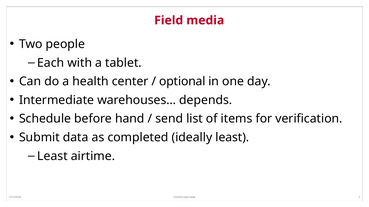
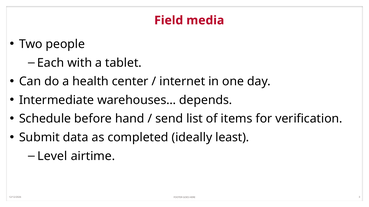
optional: optional -> internet
Least at (52, 156): Least -> Level
